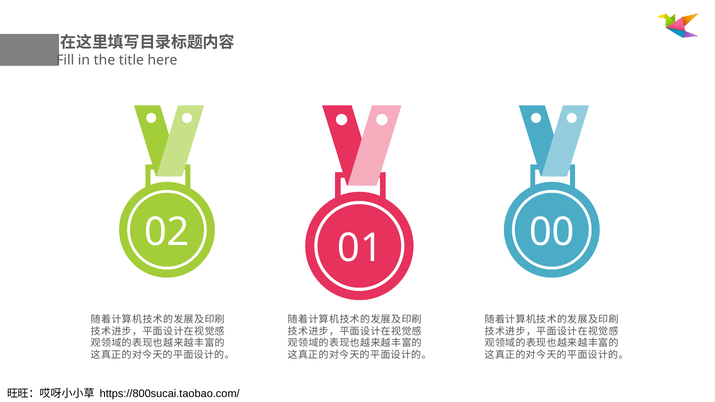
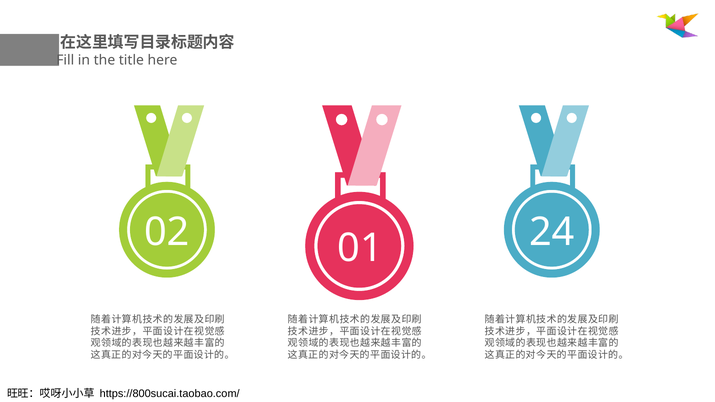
00: 00 -> 24
